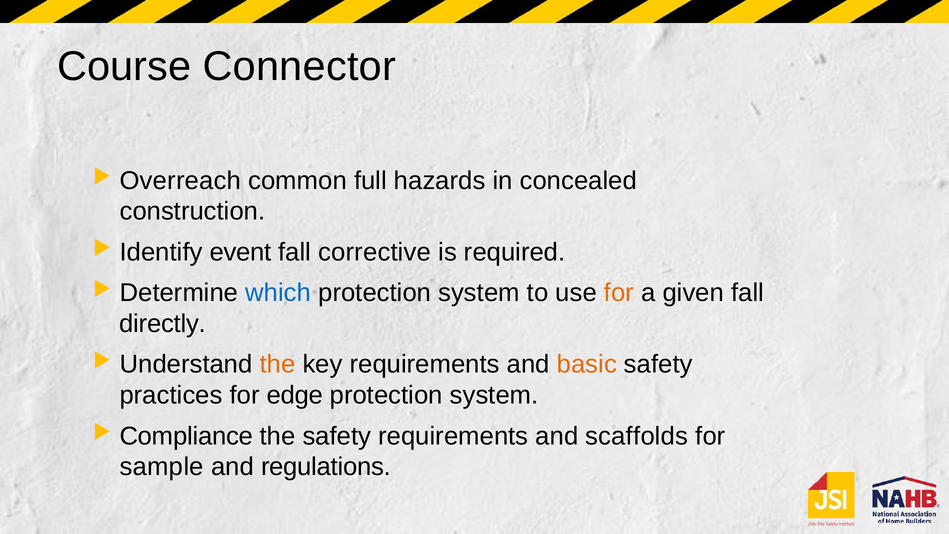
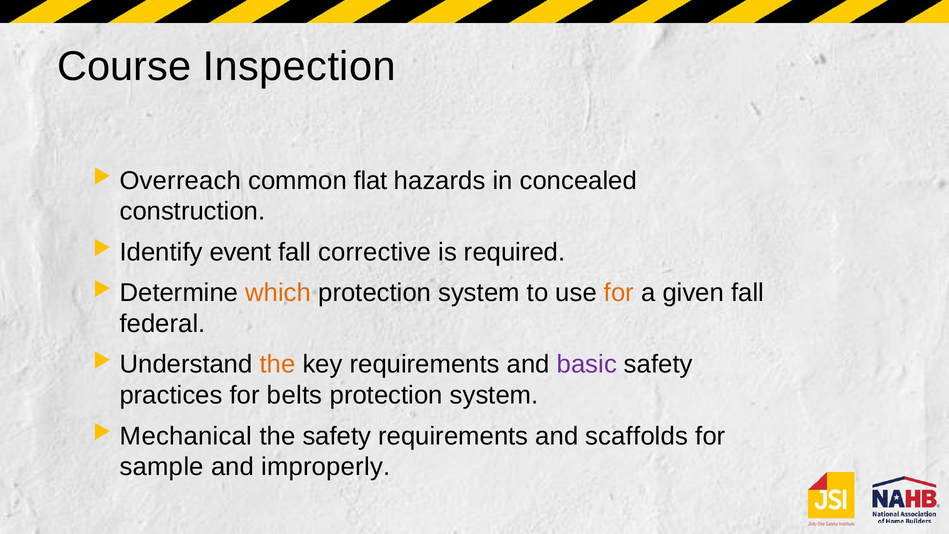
Connector: Connector -> Inspection
full: full -> flat
which colour: blue -> orange
directly: directly -> federal
basic colour: orange -> purple
edge: edge -> belts
Compliance: Compliance -> Mechanical
regulations: regulations -> improperly
